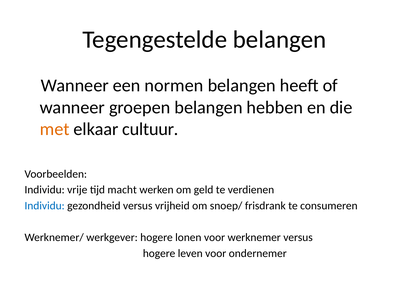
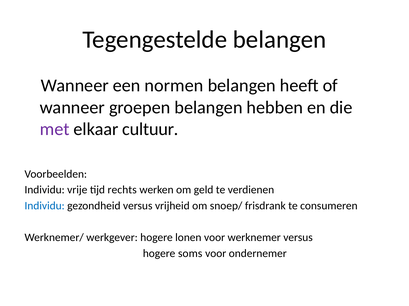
met colour: orange -> purple
macht: macht -> rechts
leven: leven -> soms
